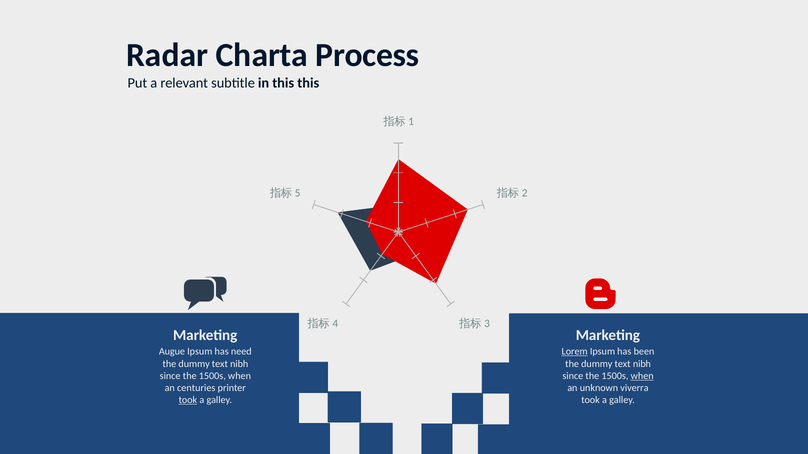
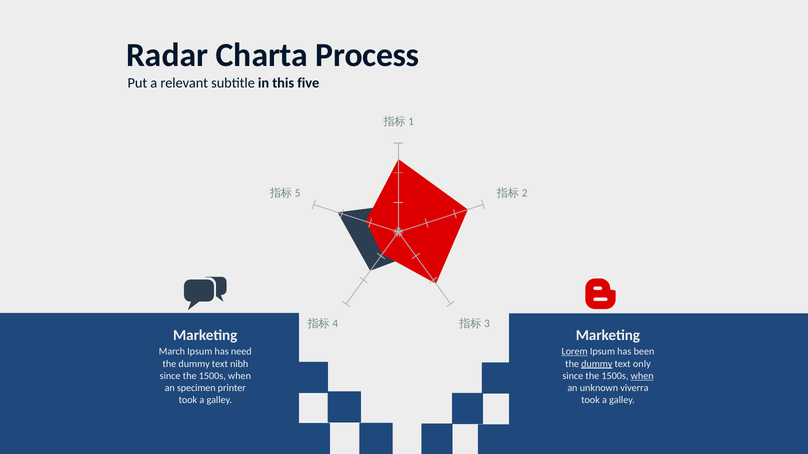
this this: this -> five
Augue: Augue -> March
dummy at (597, 364) underline: none -> present
nibh at (642, 364): nibh -> only
centuries: centuries -> specimen
took at (188, 401) underline: present -> none
